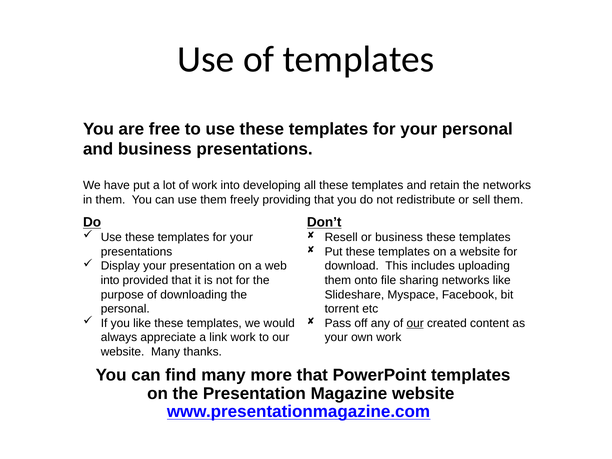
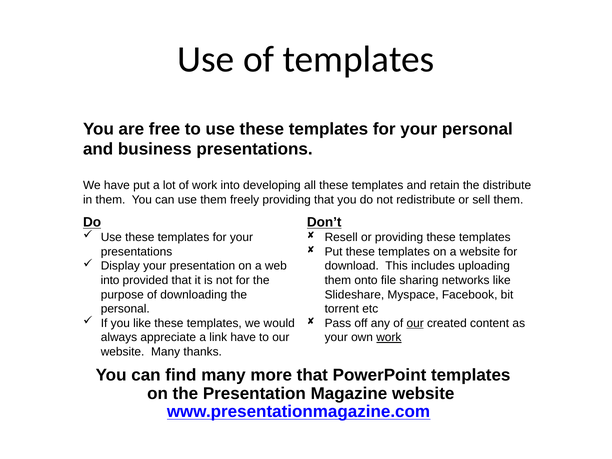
the networks: networks -> distribute
or business: business -> providing
link work: work -> have
work at (389, 337) underline: none -> present
